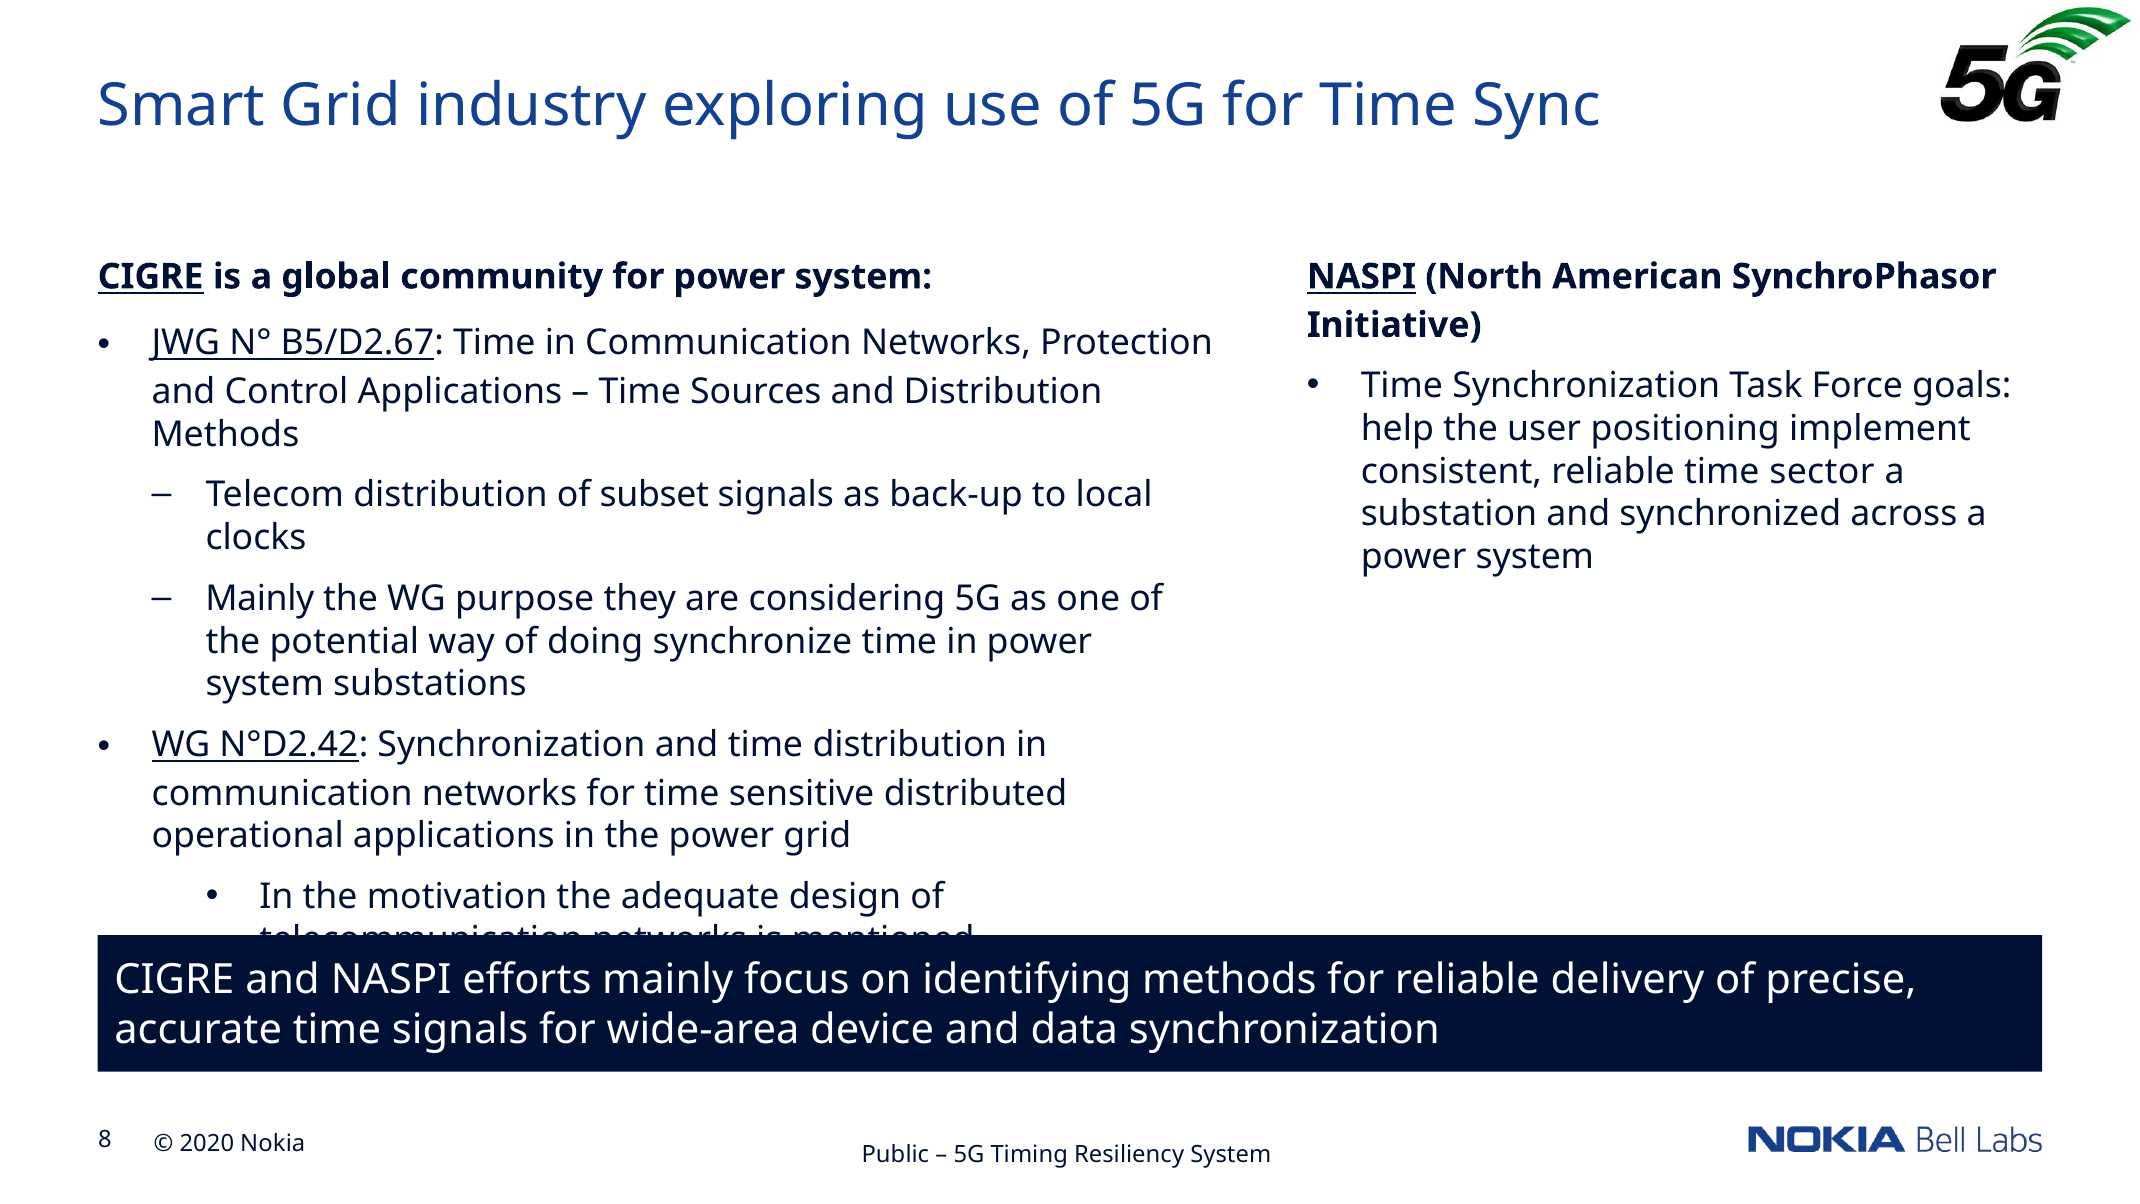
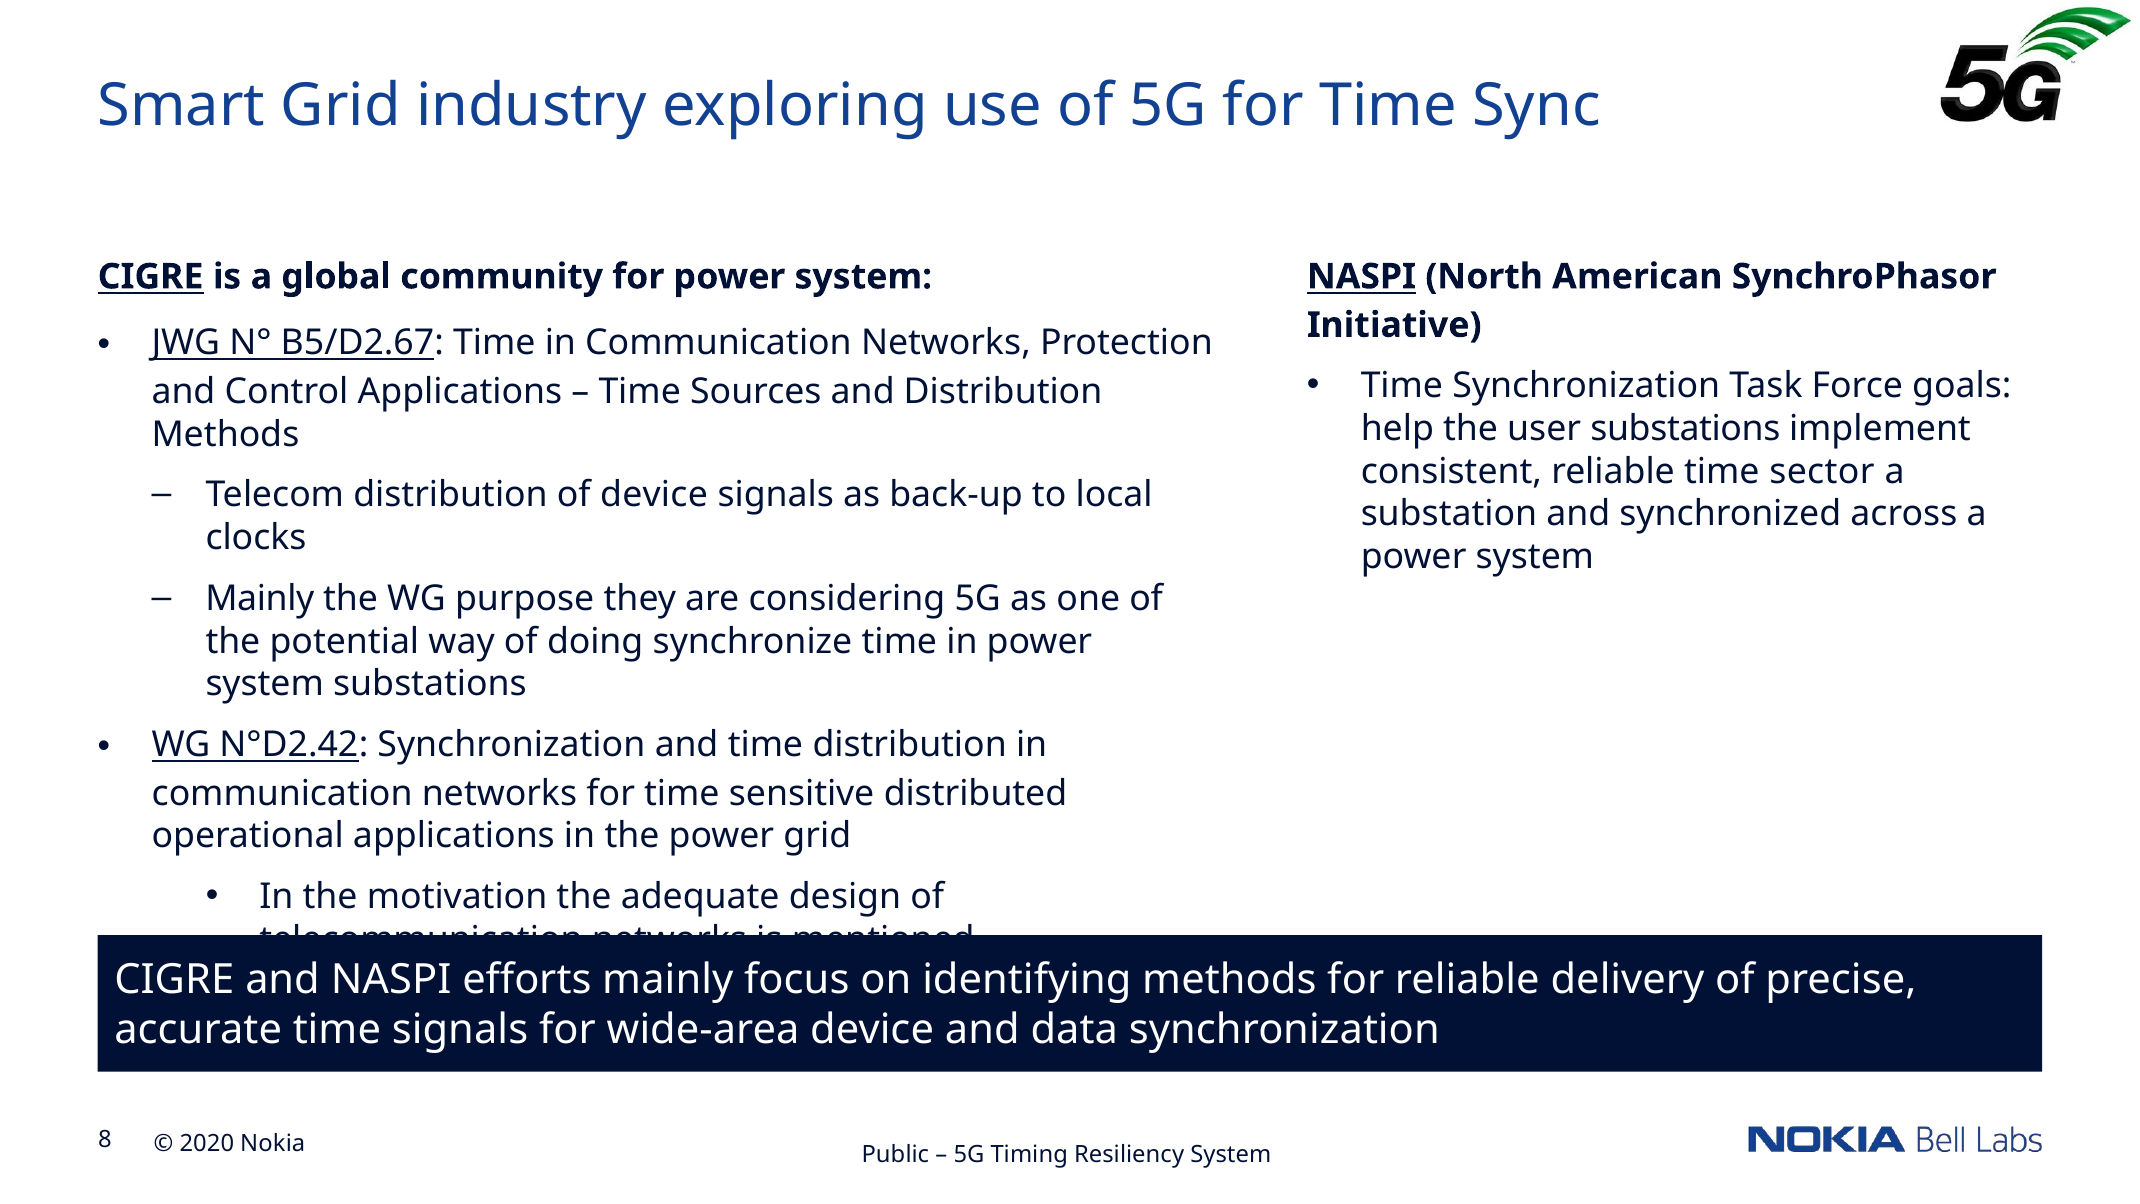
user positioning: positioning -> substations
of subset: subset -> device
